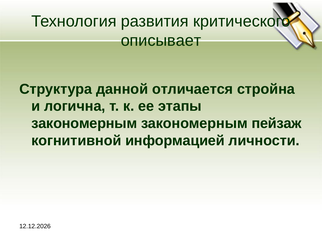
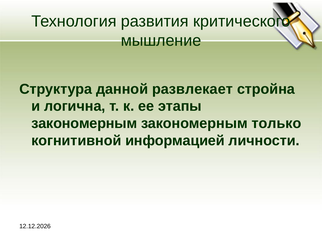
описывает: описывает -> мышление
отличается: отличается -> развлекает
пейзаж: пейзаж -> только
